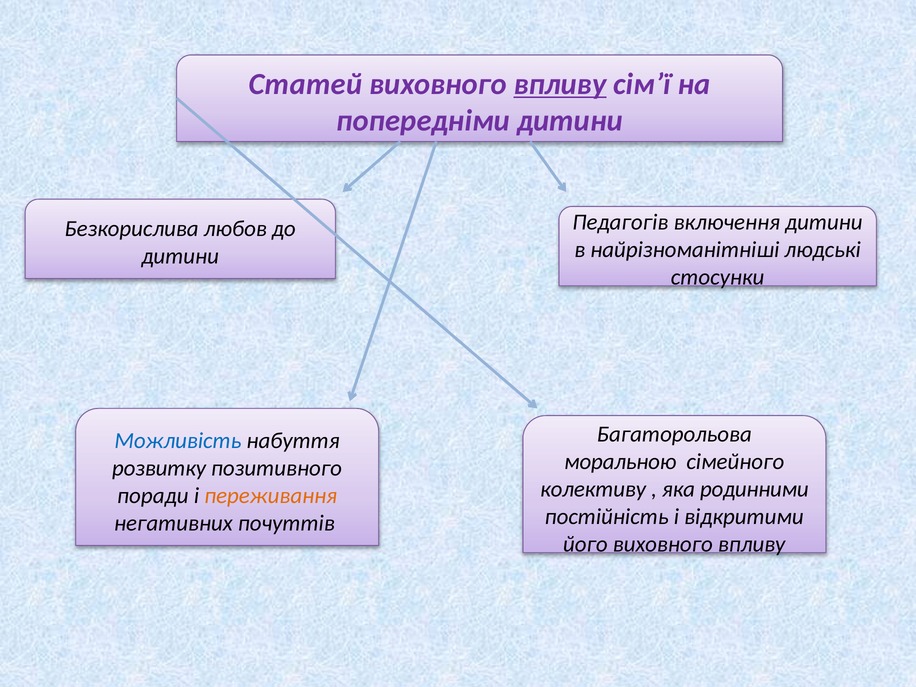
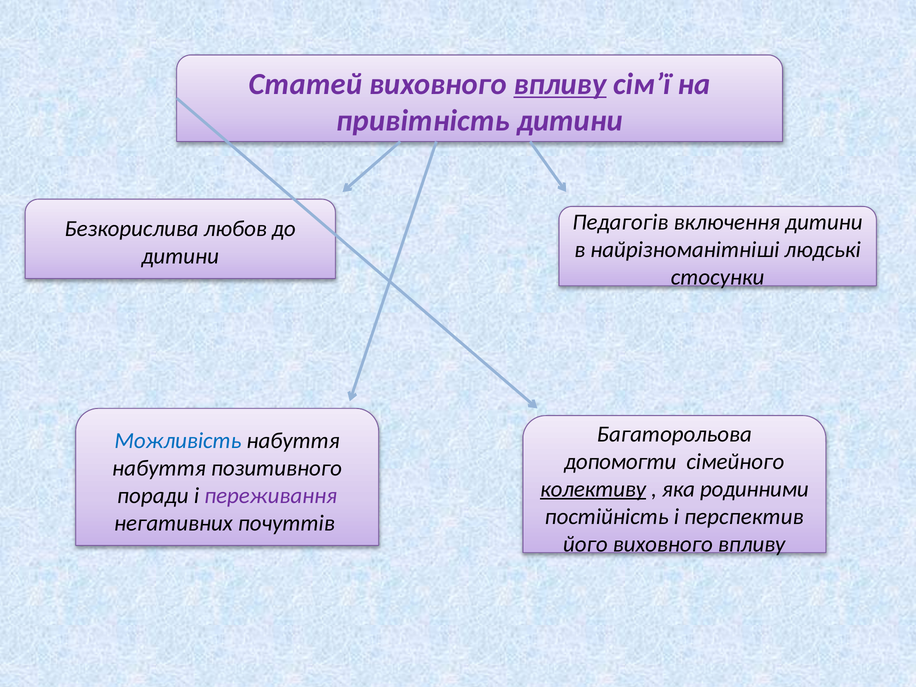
попередніми: попередніми -> привітність
моральною: моральною -> допомогти
розвитку at (159, 468): розвитку -> набуття
колективу underline: none -> present
переживання colour: orange -> purple
відкритими: відкритими -> перспектив
